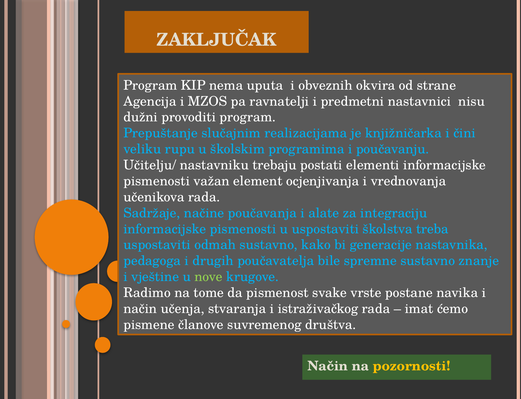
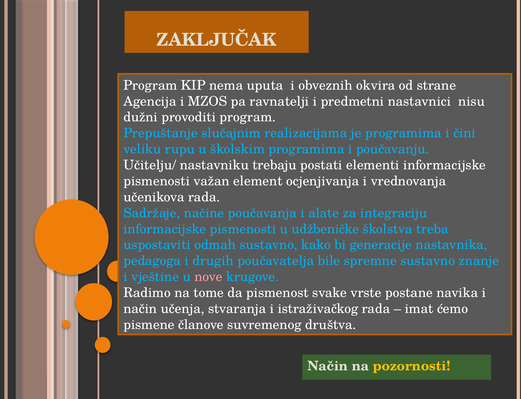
je knjižničarka: knjižničarka -> programima
u uspostaviti: uspostaviti -> udžbeničke
nove colour: light green -> pink
